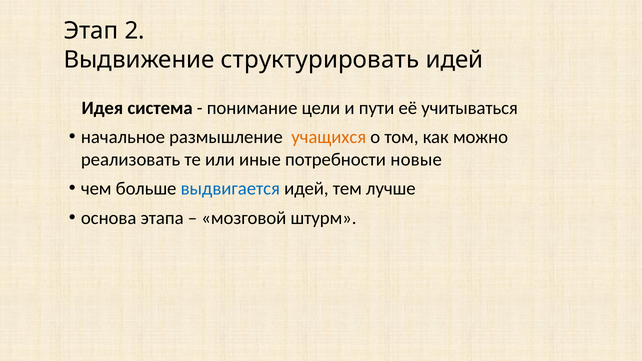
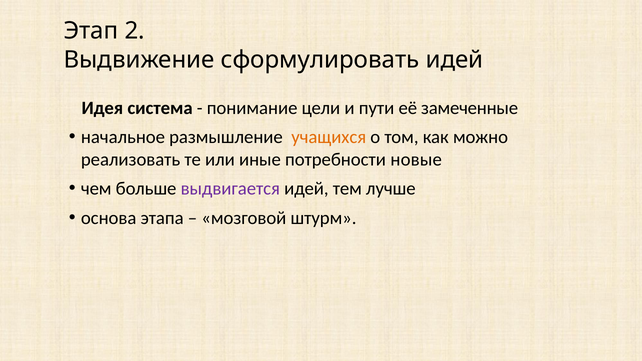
структурировать: структурировать -> сформулировать
учитываться: учитываться -> замеченные
выдвигается colour: blue -> purple
